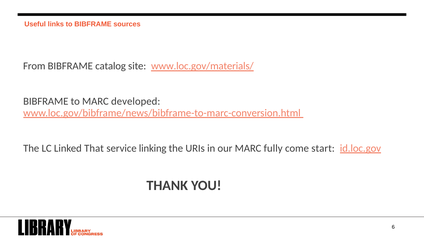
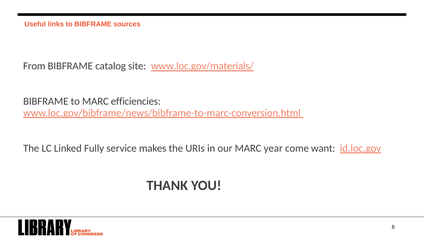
developed: developed -> efficiencies
That: That -> Fully
linking: linking -> makes
fully: fully -> year
start: start -> want
